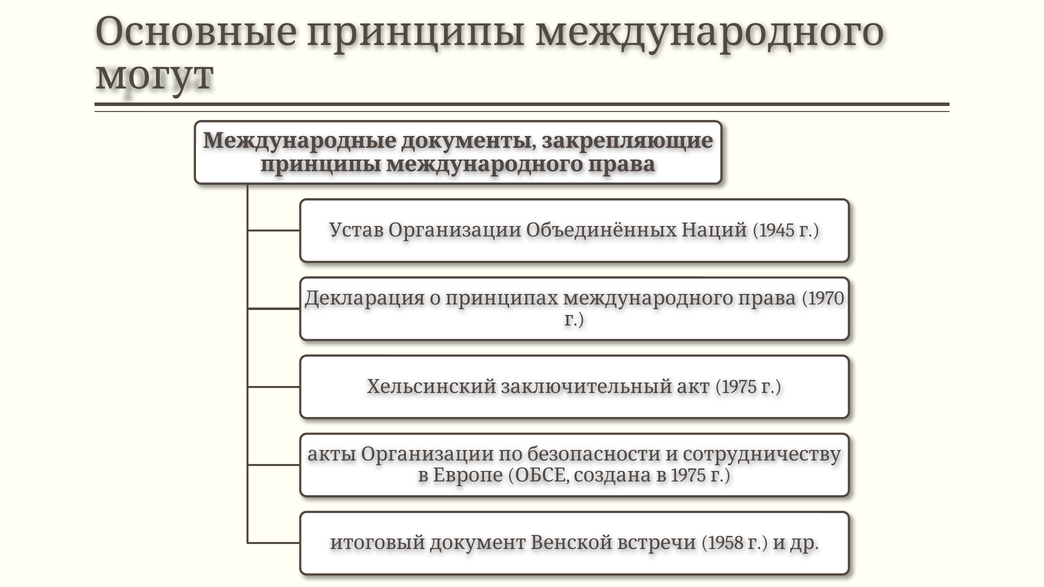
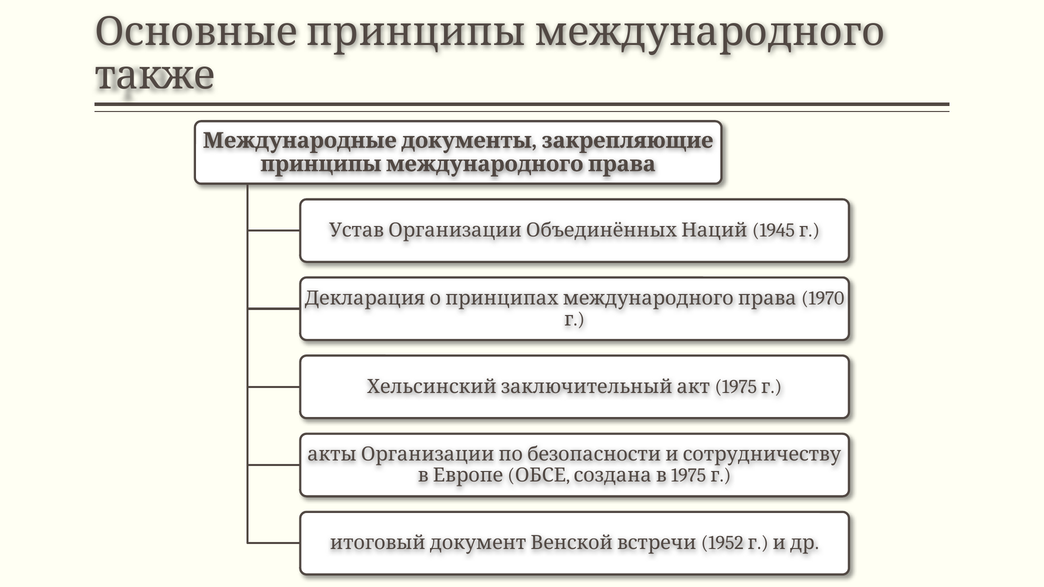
могут: могут -> также
1958: 1958 -> 1952
